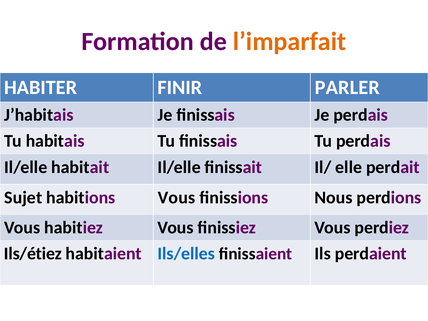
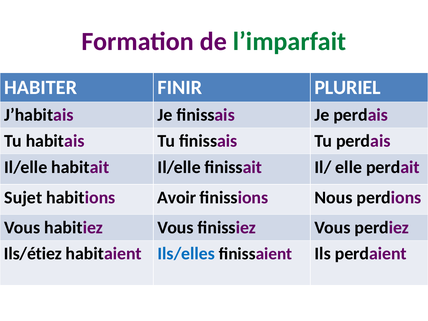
l’imparfait colour: orange -> green
PARLER: PARLER -> PLURIEL
habitions Vous: Vous -> Avoir
